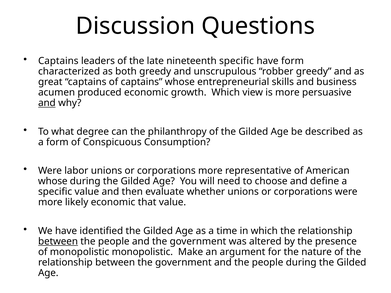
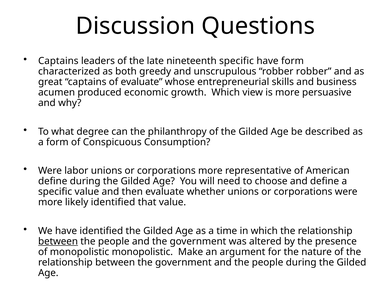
robber greedy: greedy -> robber
of captains: captains -> evaluate
and at (47, 103) underline: present -> none
whose at (53, 181): whose -> define
likely economic: economic -> identified
